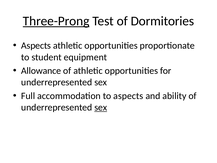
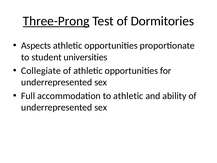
equipment: equipment -> universities
Allowance: Allowance -> Collegiate
to aspects: aspects -> athletic
sex at (101, 107) underline: present -> none
